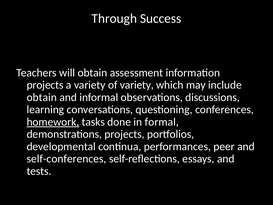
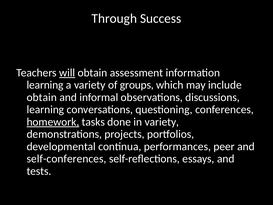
will underline: none -> present
projects at (45, 85): projects -> learning
of variety: variety -> groups
in formal: formal -> variety
